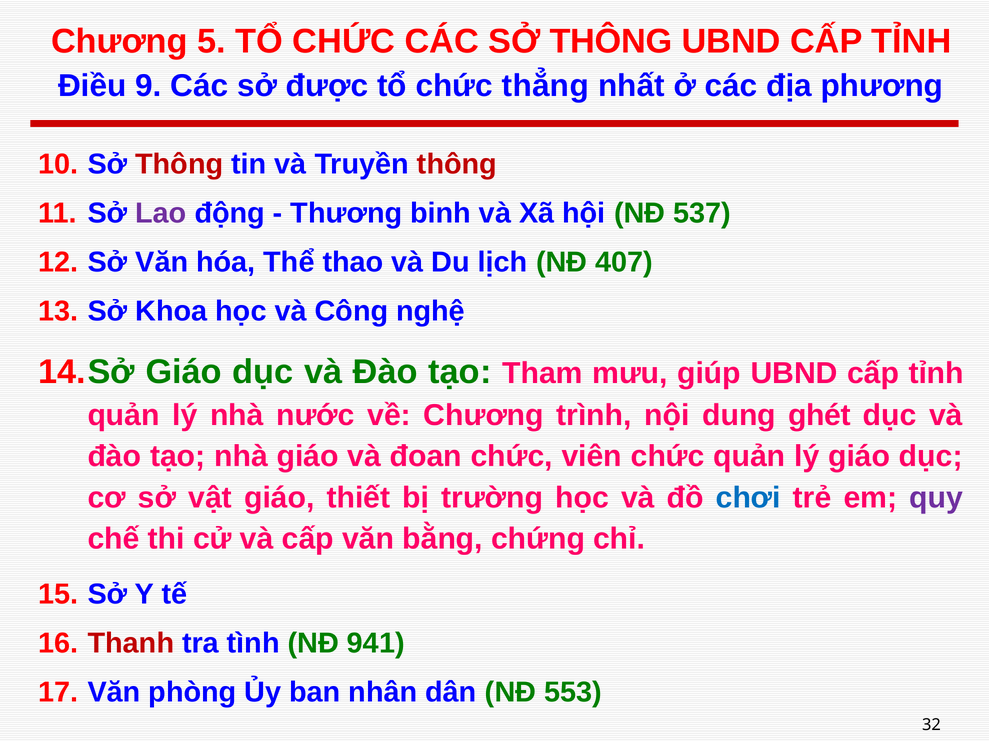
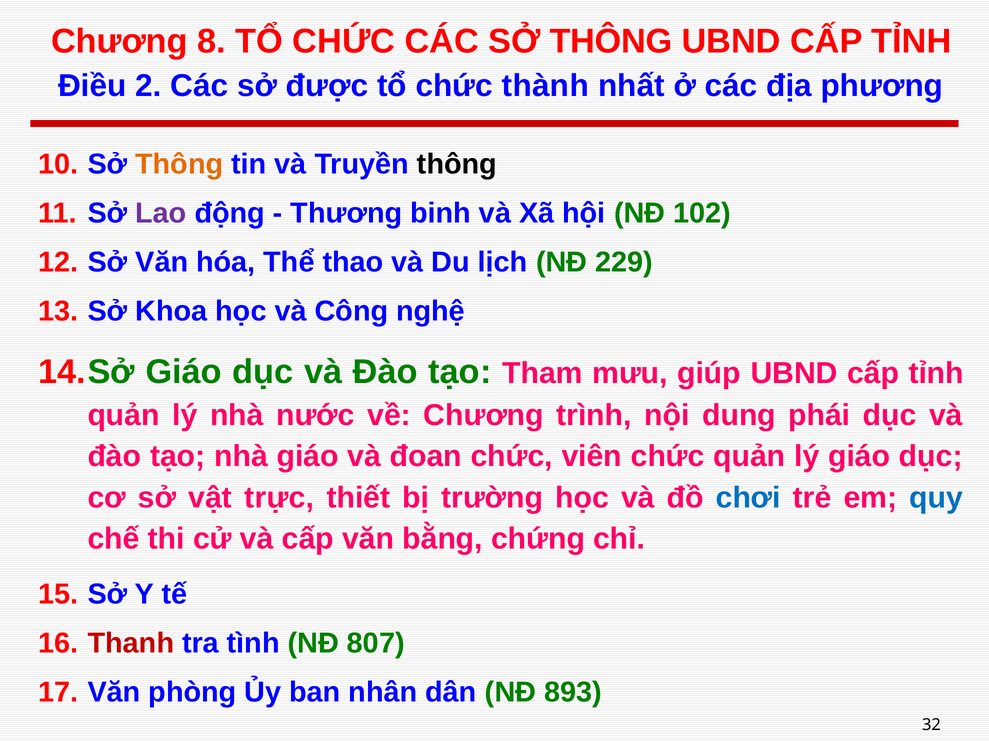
5: 5 -> 8
9: 9 -> 2
thẳng: thẳng -> thành
Thông at (179, 164) colour: red -> orange
thông at (457, 164) colour: red -> black
537: 537 -> 102
407: 407 -> 229
ghét: ghét -> phái
vật giáo: giáo -> trực
quy colour: purple -> blue
941: 941 -> 807
553: 553 -> 893
